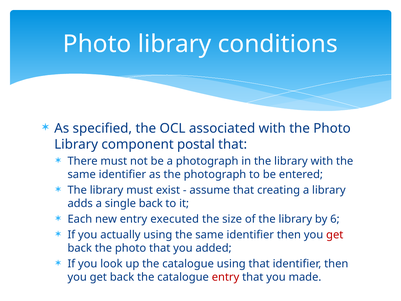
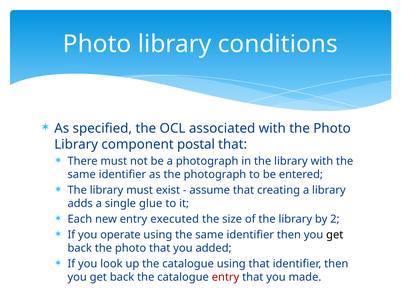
single back: back -> glue
6: 6 -> 2
actually: actually -> operate
get at (335, 235) colour: red -> black
